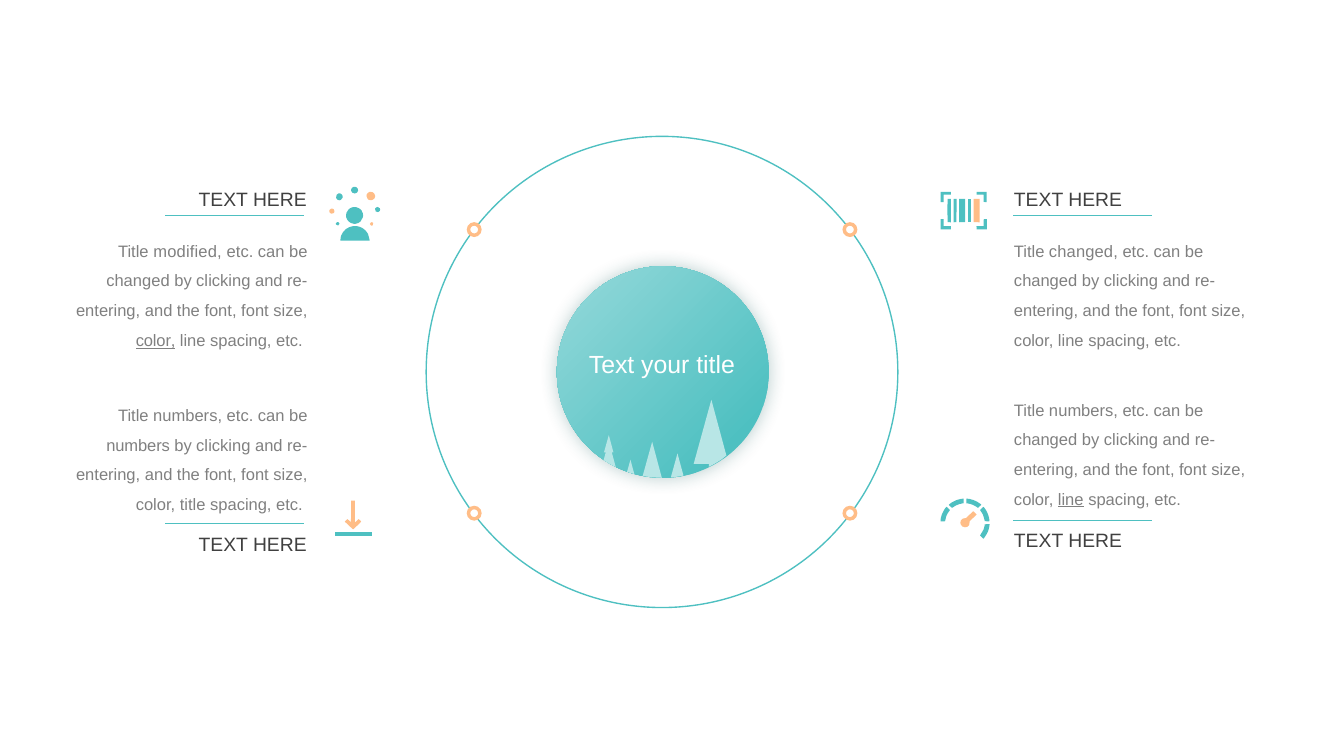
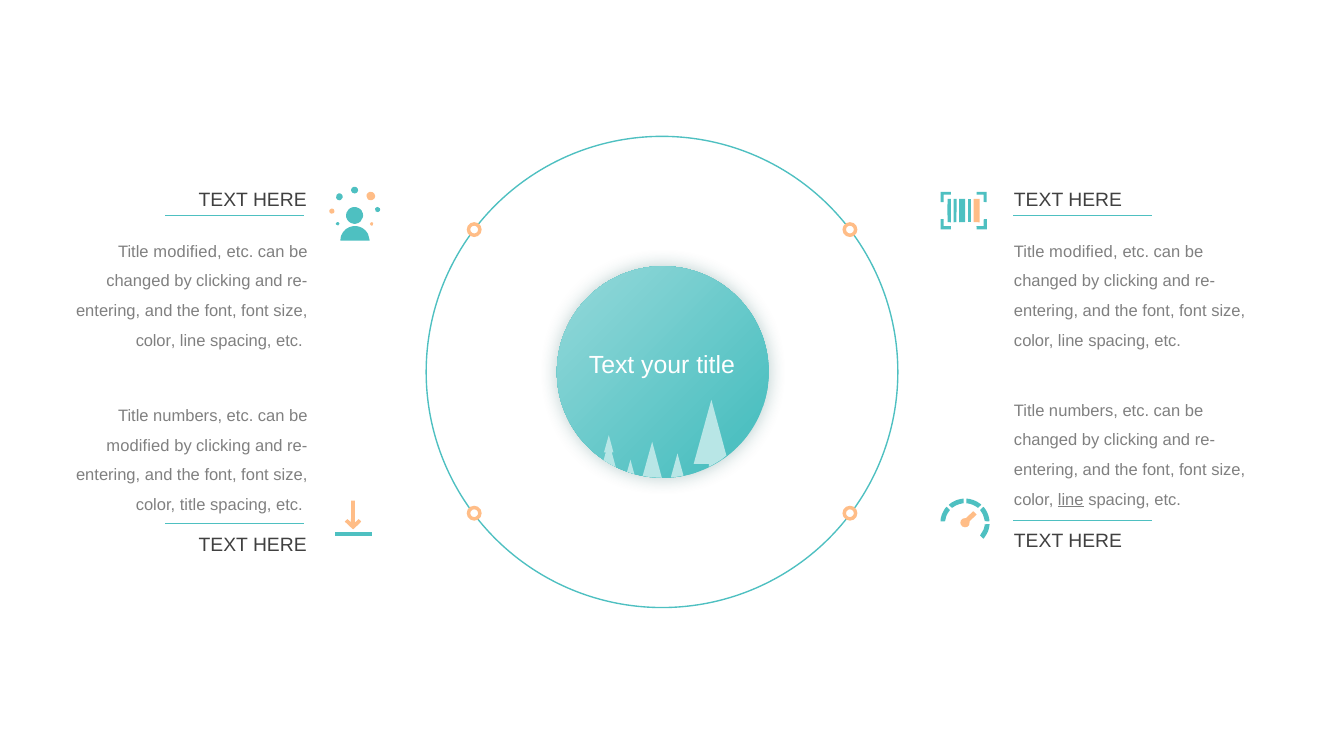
changed at (1083, 252): changed -> modified
color at (156, 341) underline: present -> none
numbers at (138, 446): numbers -> modified
